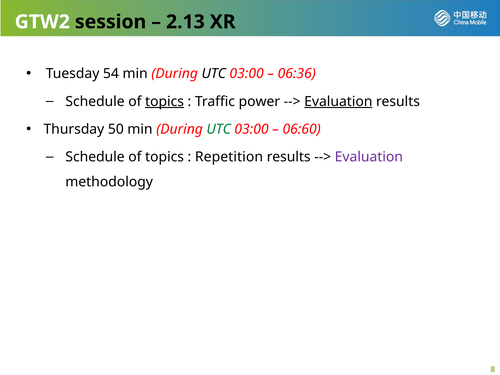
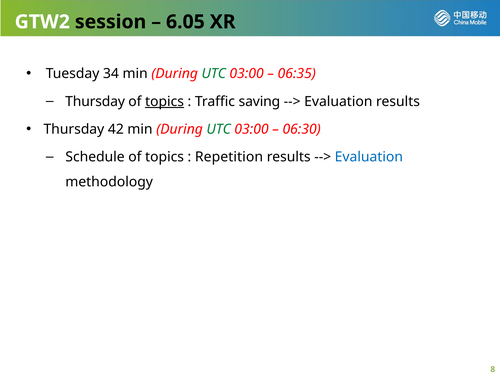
2.13: 2.13 -> 6.05
54: 54 -> 34
UTC at (214, 74) colour: black -> green
06:36: 06:36 -> 06:35
Schedule at (95, 101): Schedule -> Thursday
power: power -> saving
Evaluation at (338, 101) underline: present -> none
50: 50 -> 42
06:60: 06:60 -> 06:30
Evaluation at (369, 157) colour: purple -> blue
